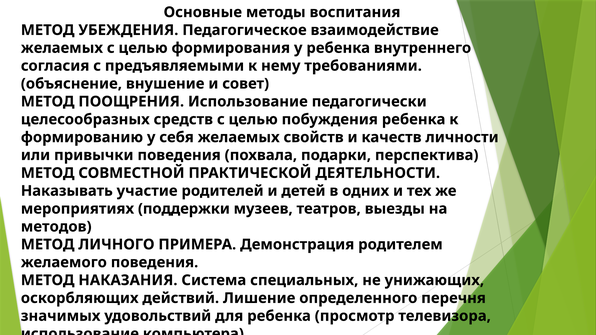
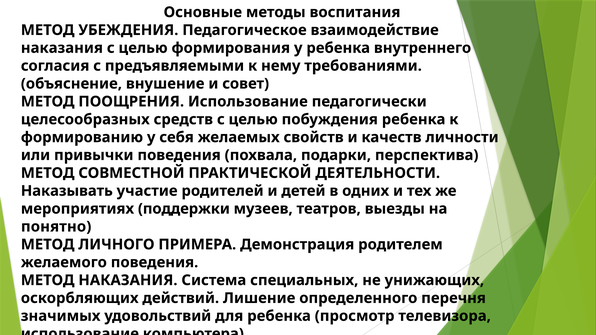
желаемых at (62, 48): желаемых -> наказания
методов: методов -> понятно
